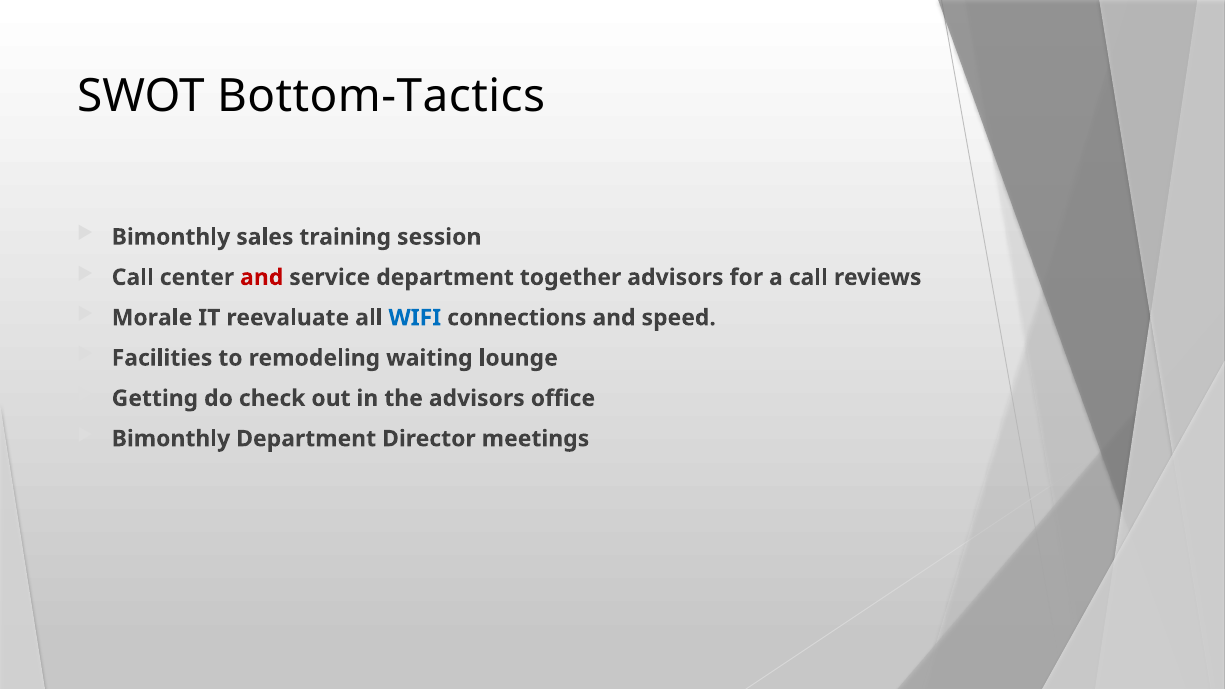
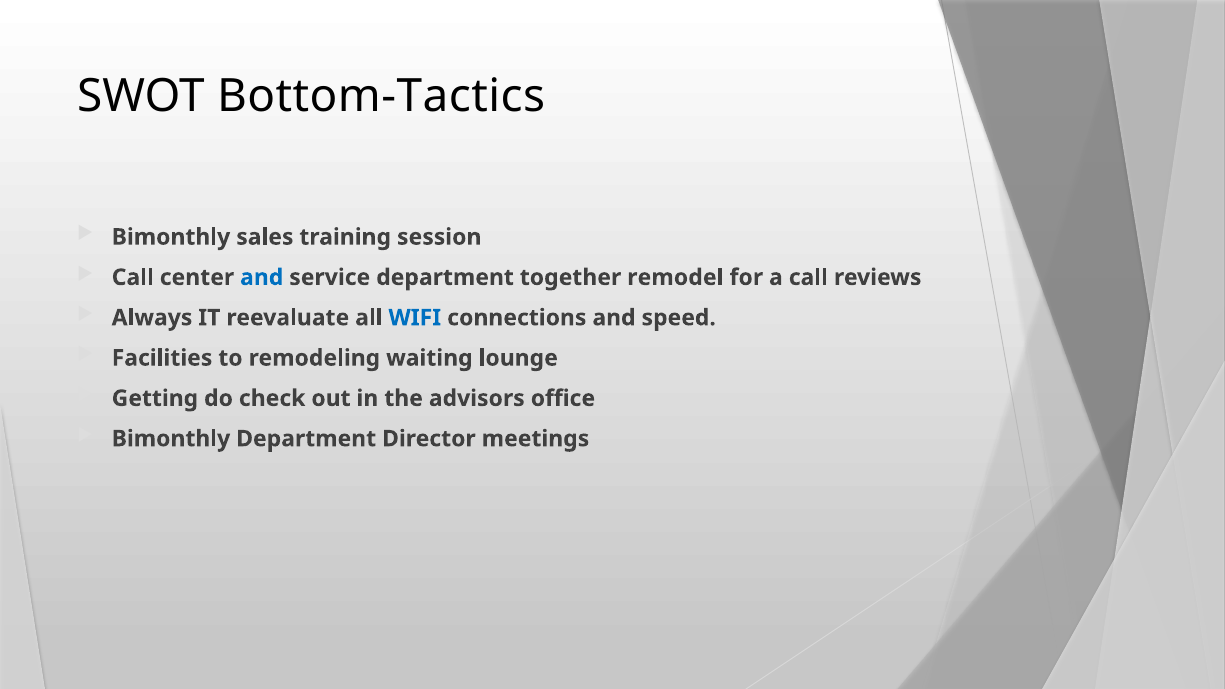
and at (262, 277) colour: red -> blue
together advisors: advisors -> remodel
Morale: Morale -> Always
